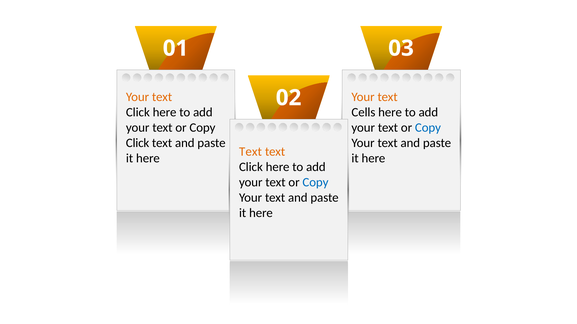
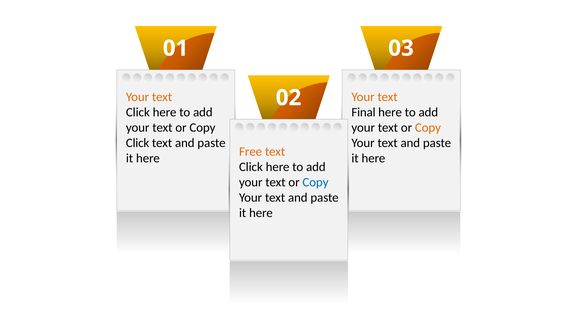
Cells: Cells -> Final
Copy at (428, 128) colour: blue -> orange
Text at (250, 152): Text -> Free
